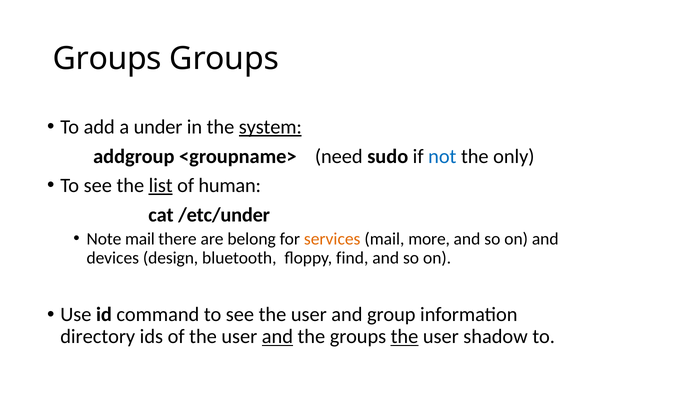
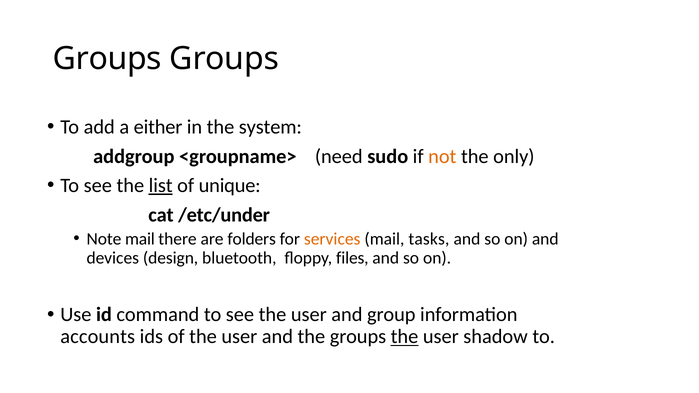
under: under -> either
system underline: present -> none
not colour: blue -> orange
human: human -> unique
belong: belong -> folders
more: more -> tasks
find: find -> files
directory: directory -> accounts
and at (277, 337) underline: present -> none
